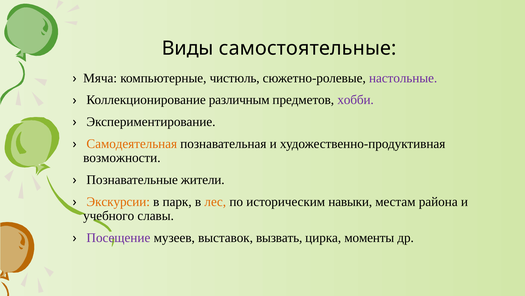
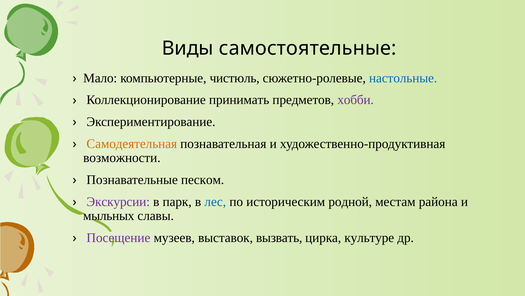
Мяча: Мяча -> Мало
настольные colour: purple -> blue
различным: различным -> принимать
жители: жители -> песком
Экскурсии colour: orange -> purple
лес colour: orange -> blue
навыки: навыки -> родной
учебного: учебного -> мыльных
моменты: моменты -> культуре
